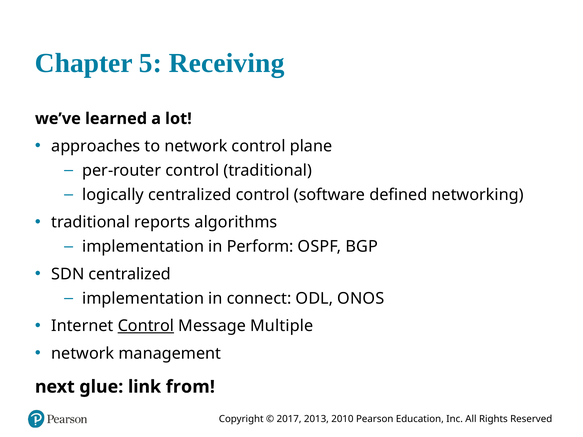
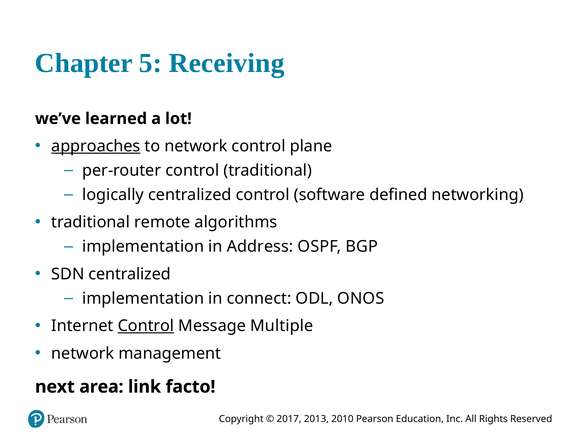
approaches underline: none -> present
reports: reports -> remote
Perform: Perform -> Address
glue: glue -> area
from: from -> facto
